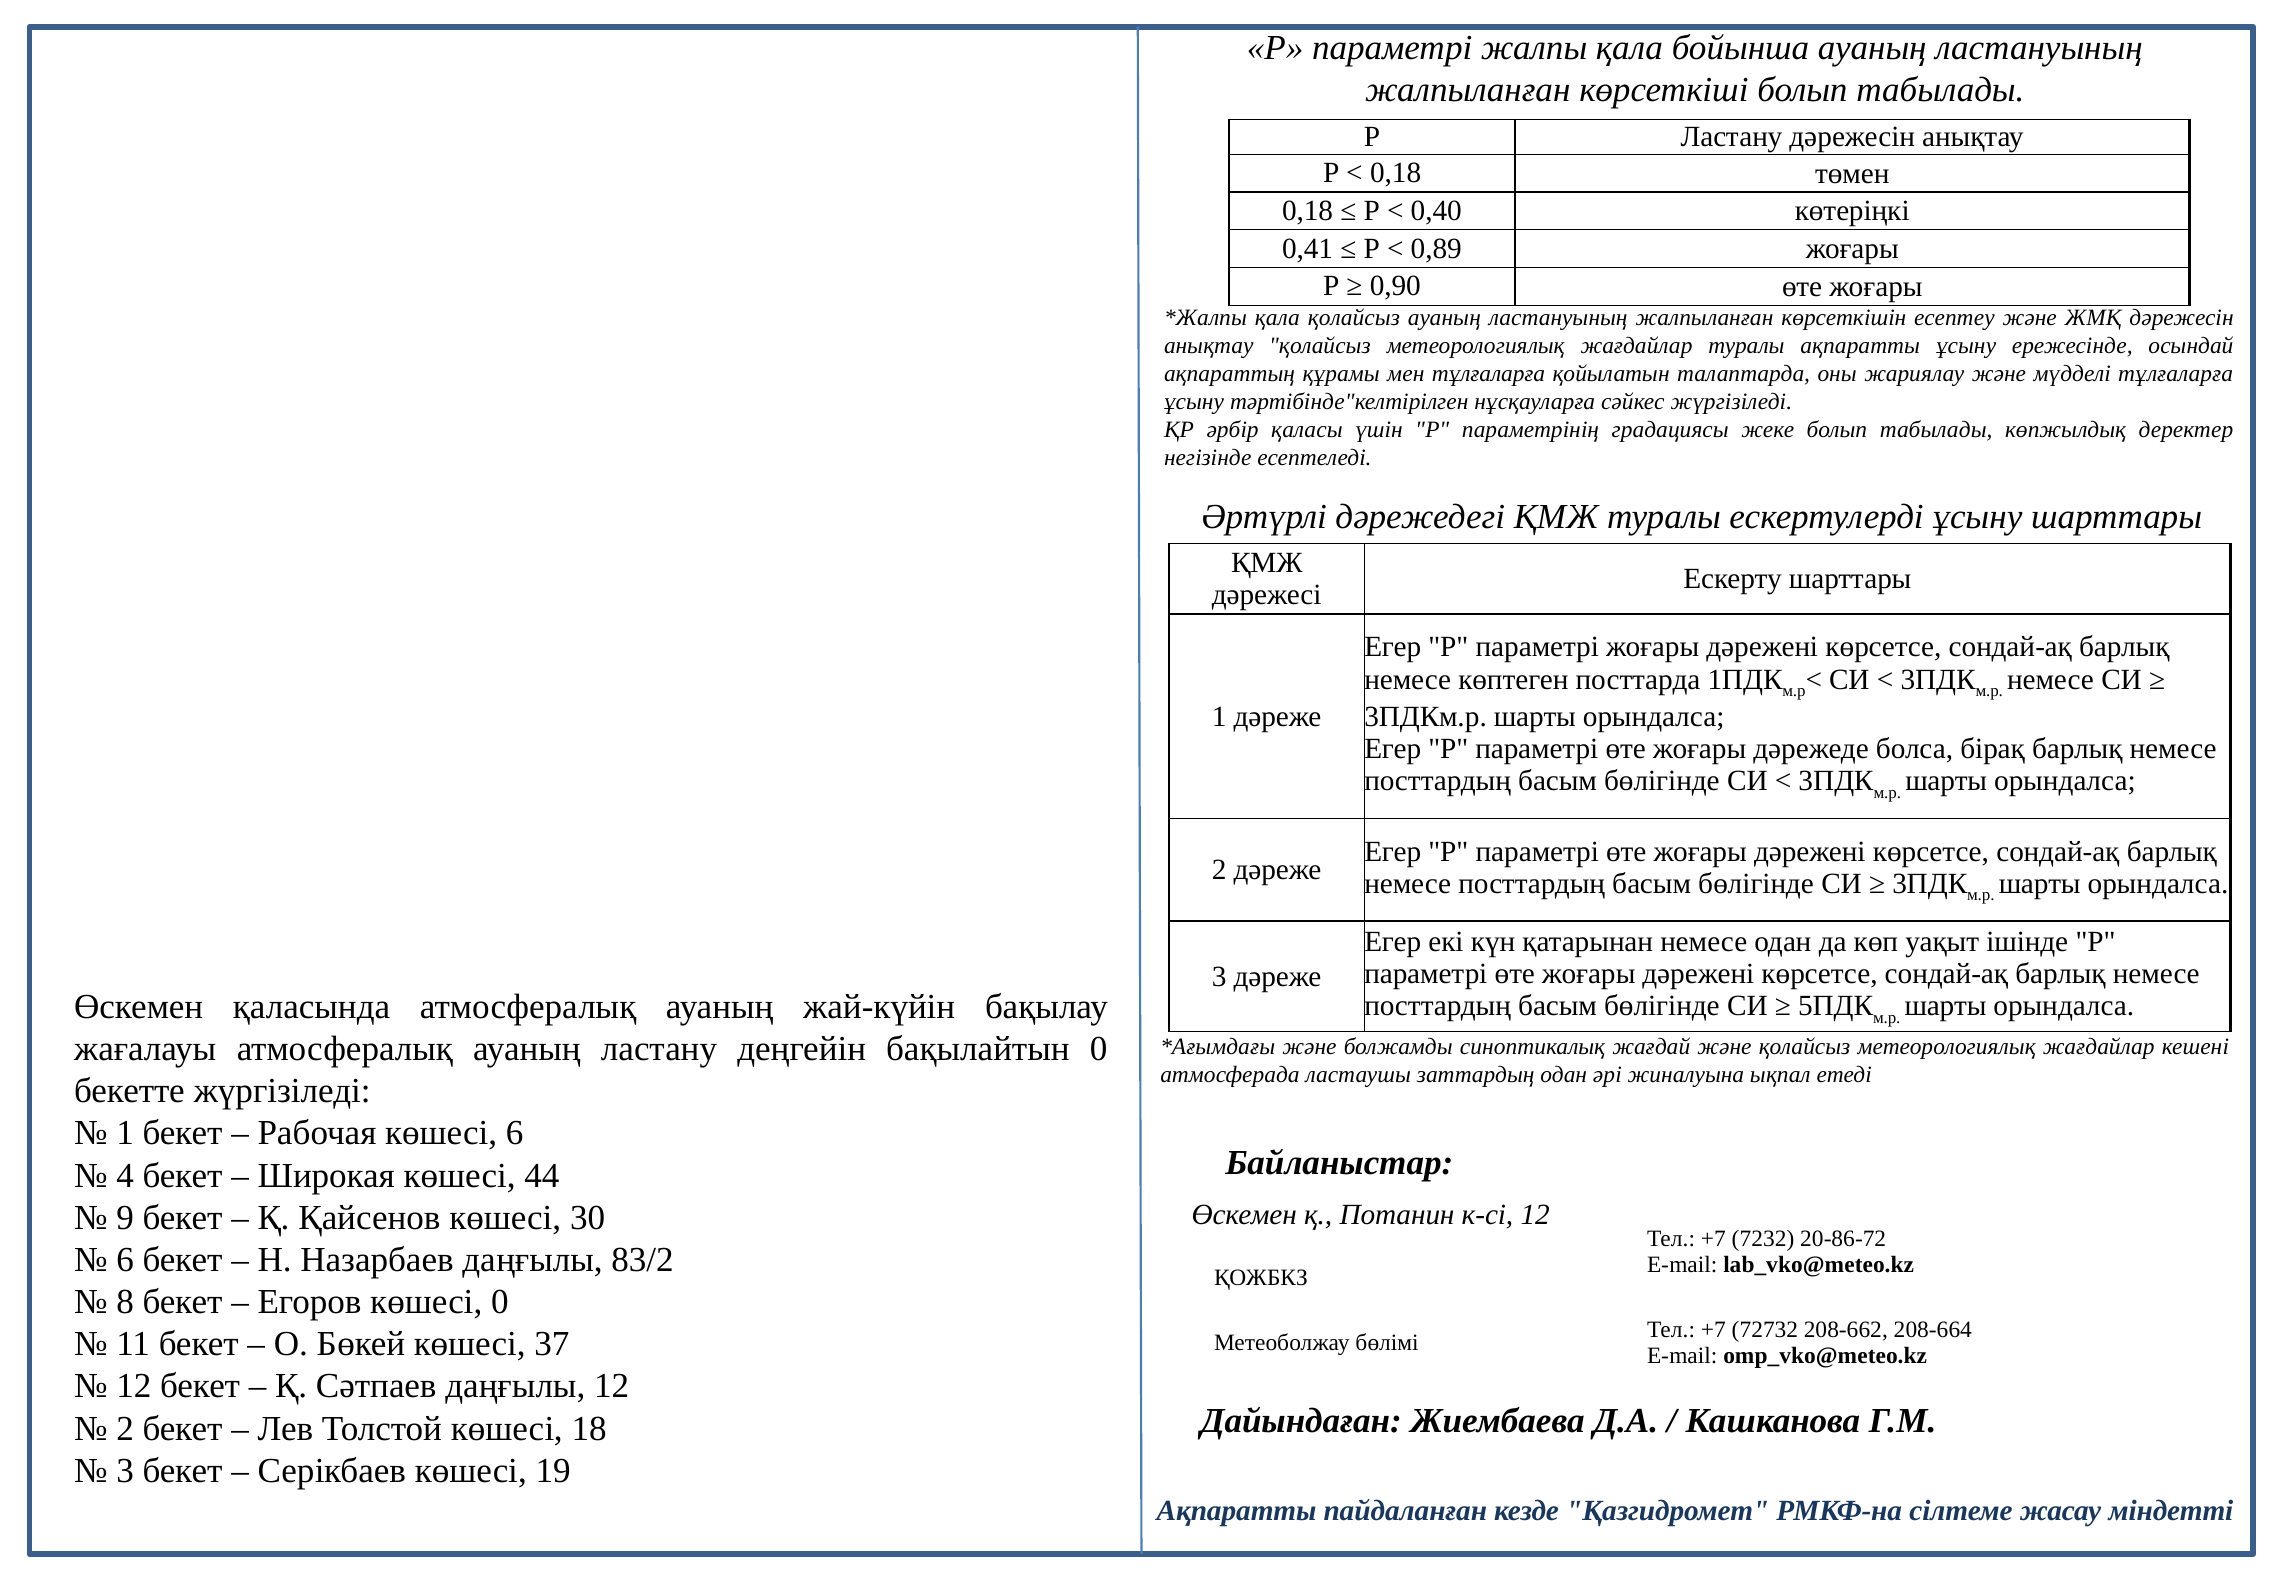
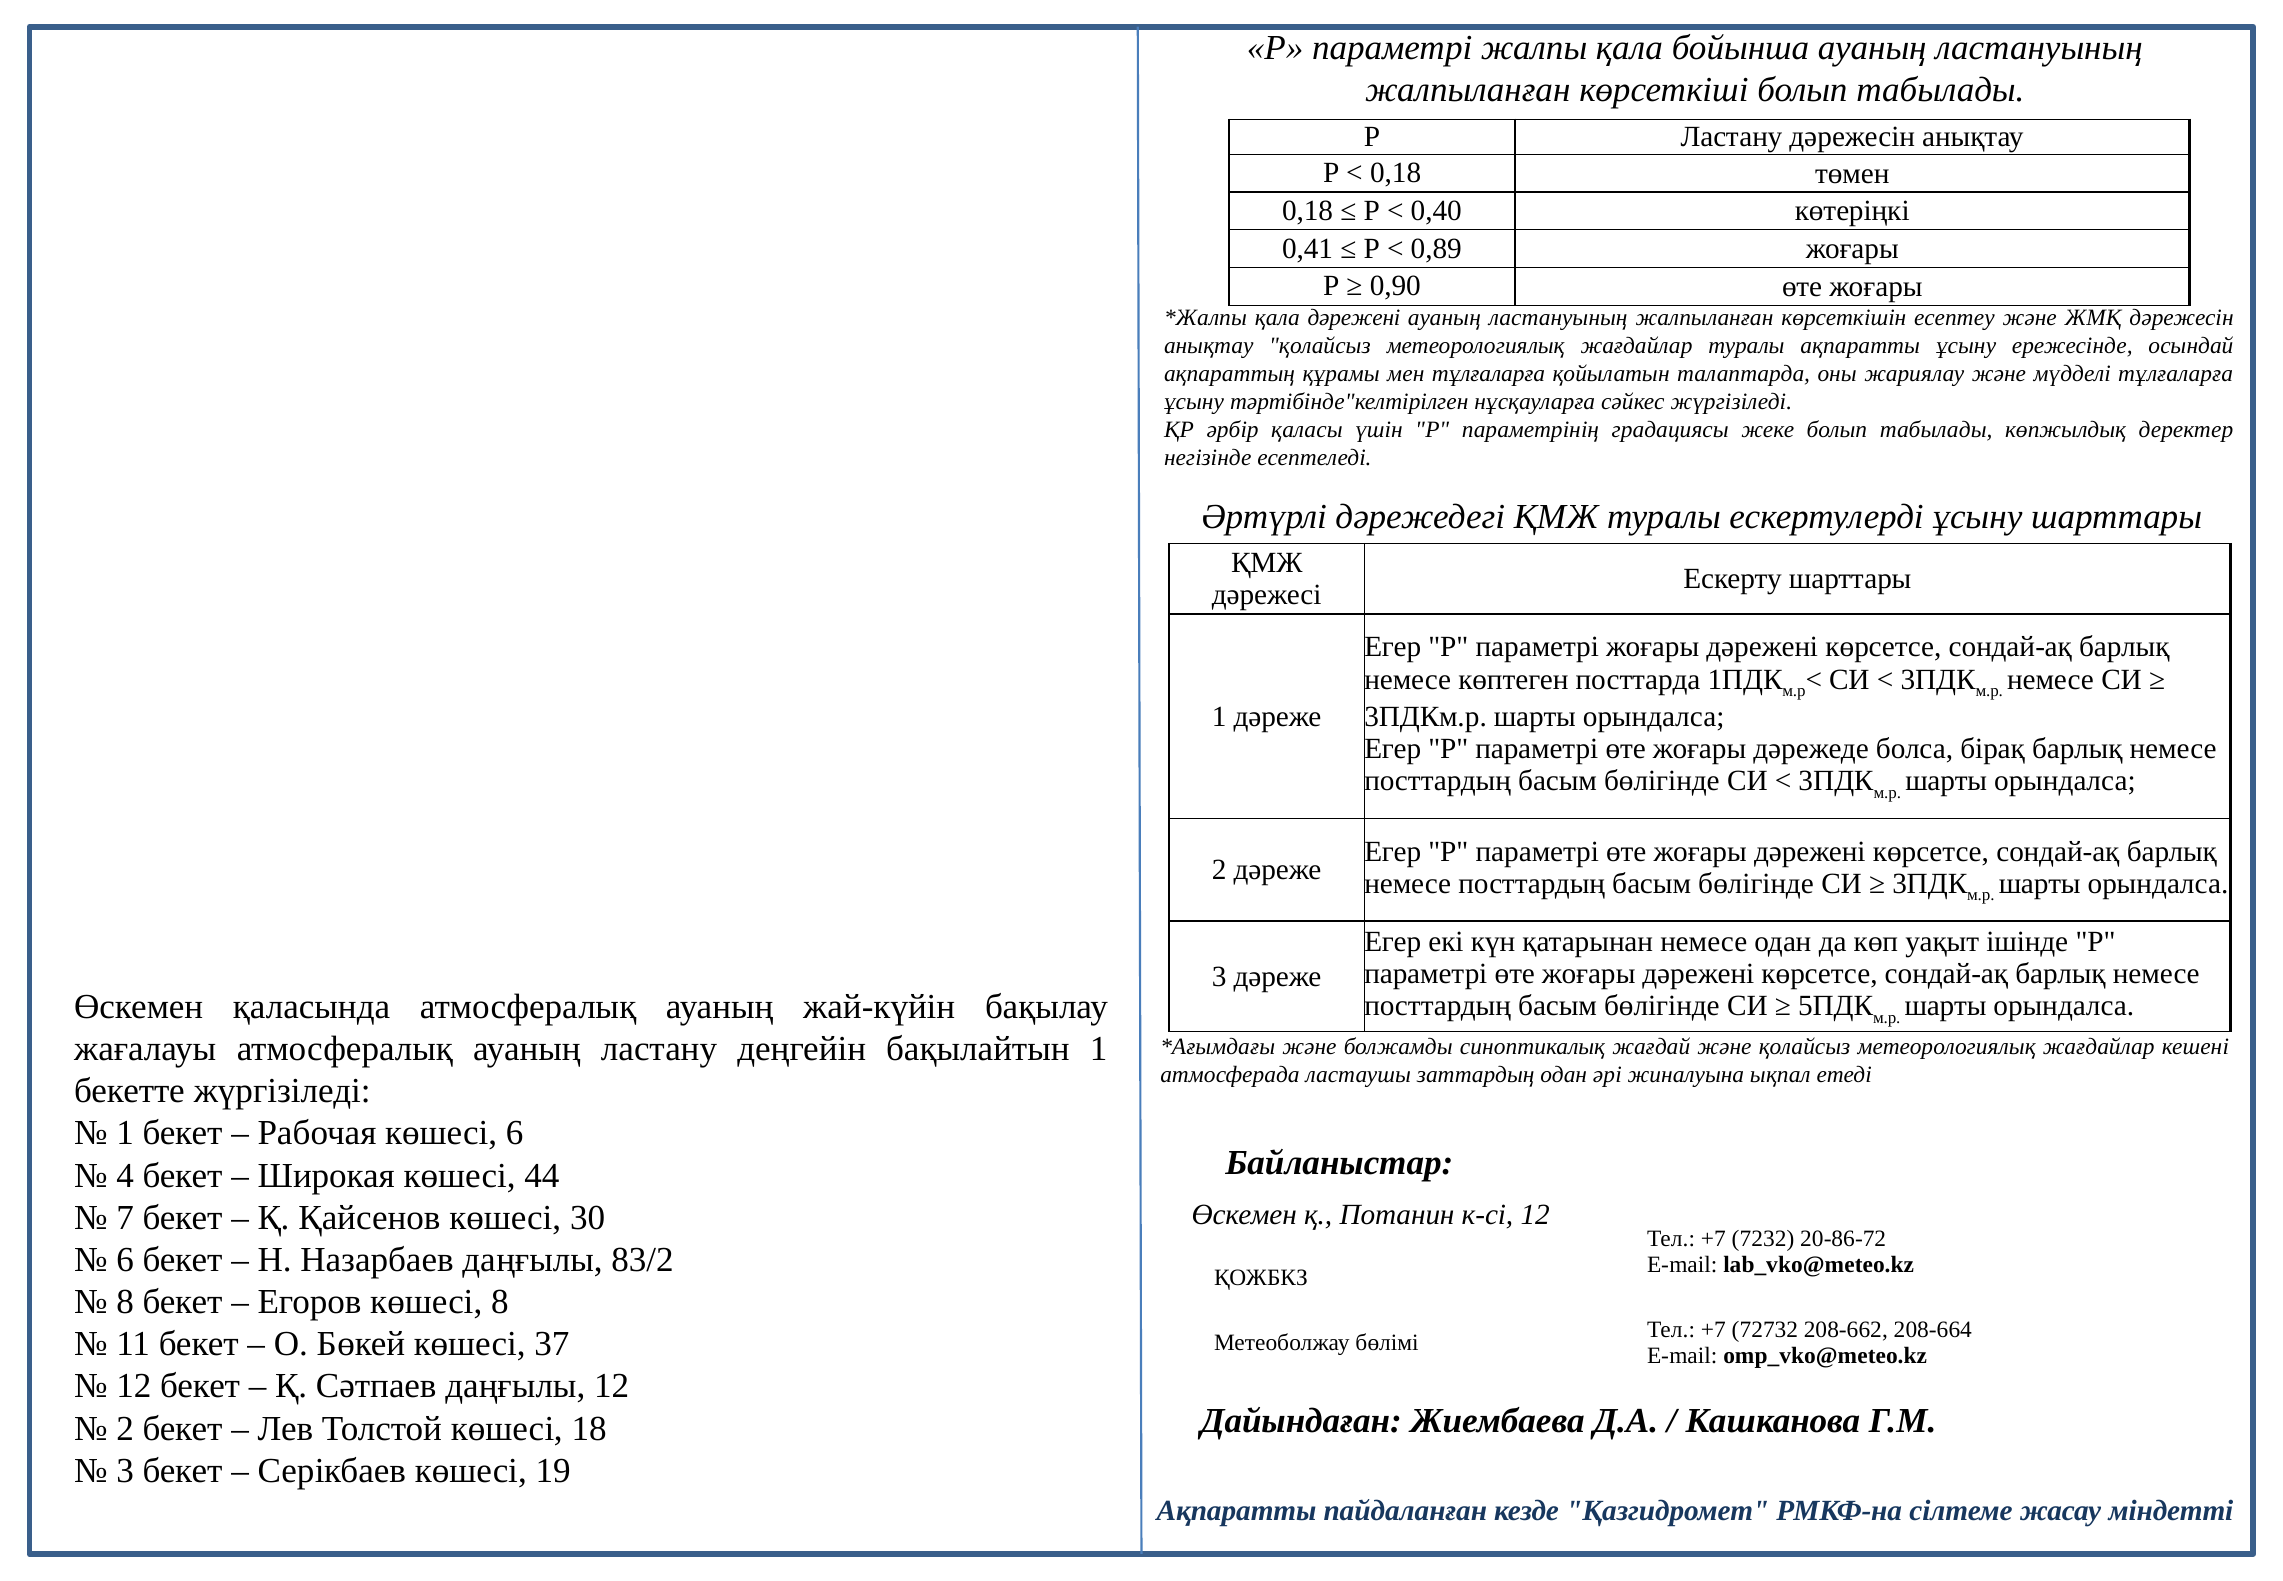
қала қолайсыз: қолайсыз -> дәрежені
бақылайтын 0: 0 -> 1
9: 9 -> 7
көшесі 0: 0 -> 8
